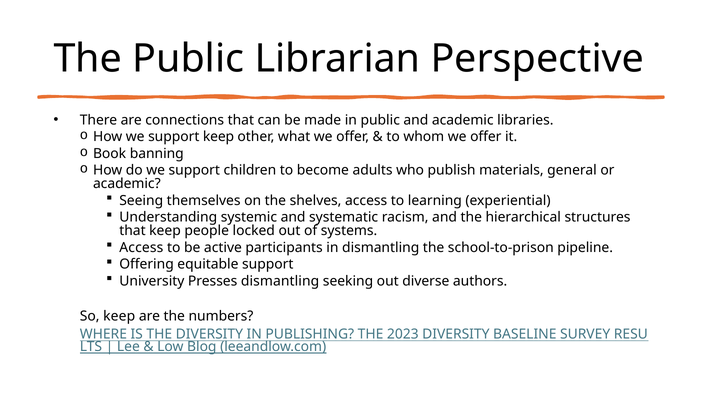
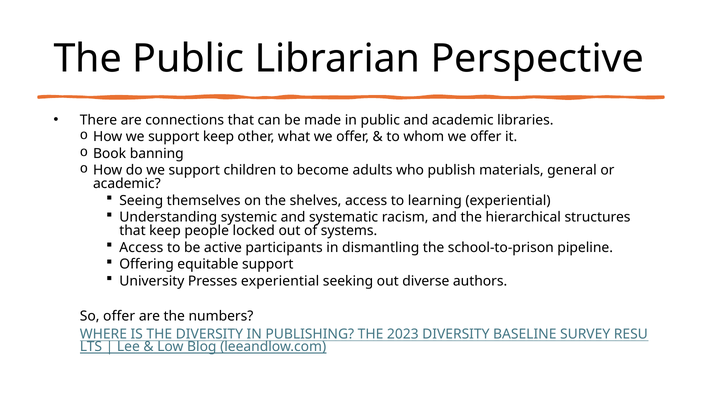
Presses dismantling: dismantling -> experiential
So keep: keep -> offer
